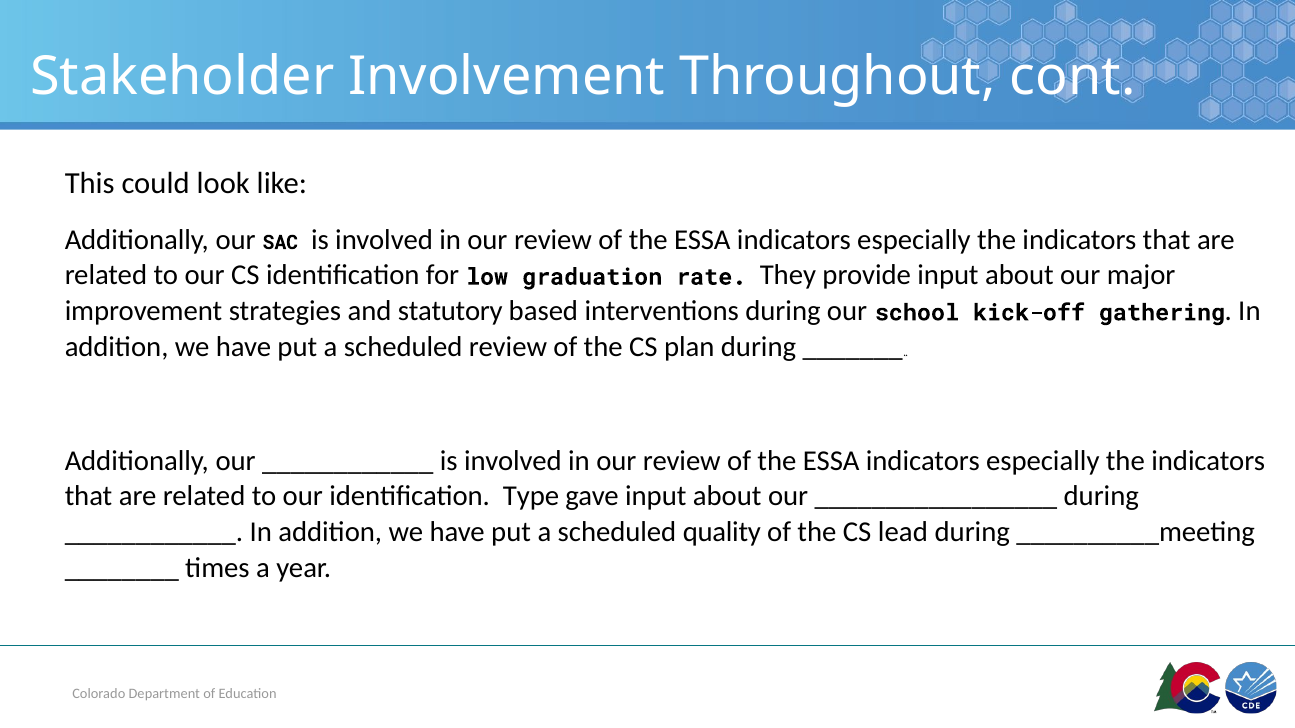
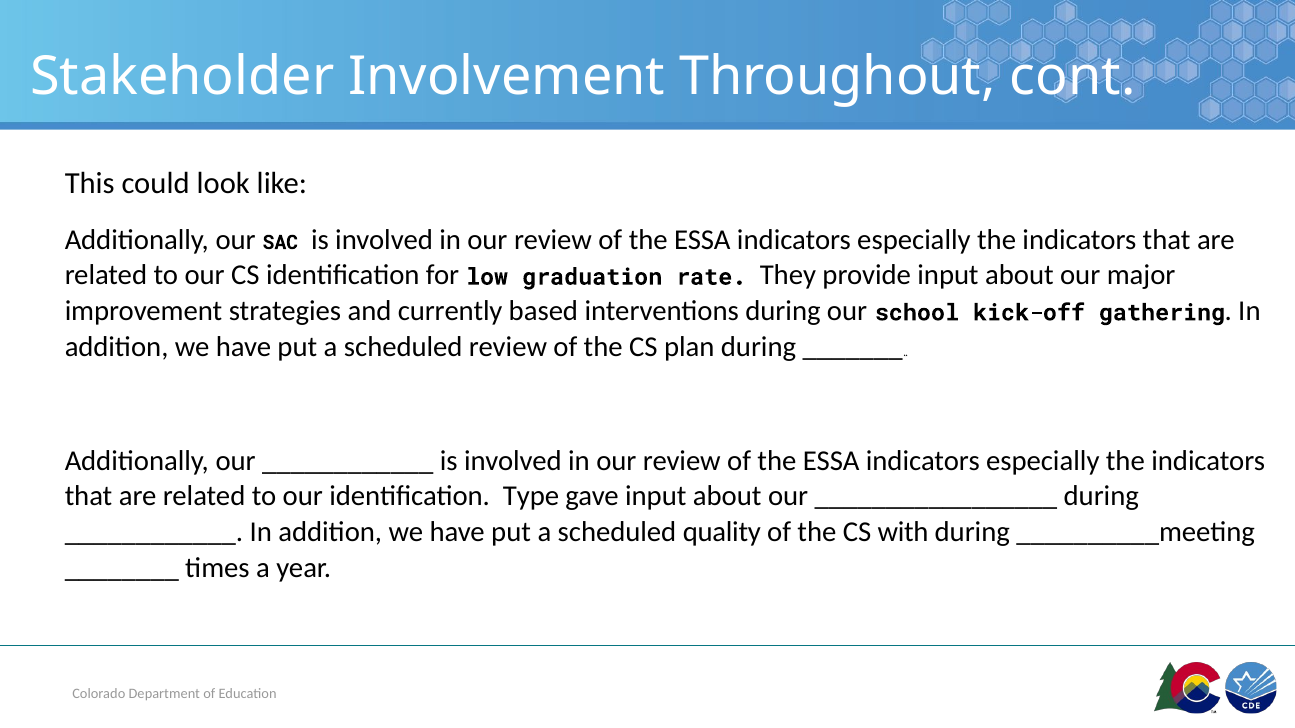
statutory: statutory -> currently
lead: lead -> with
